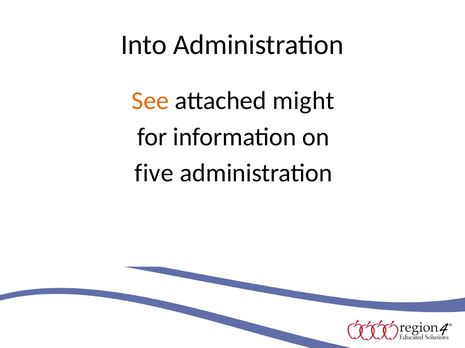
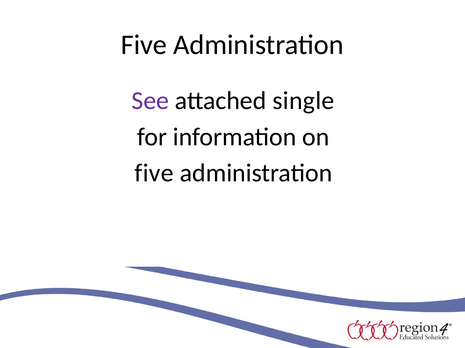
Into at (144, 45): Into -> Five
See colour: orange -> purple
might: might -> single
